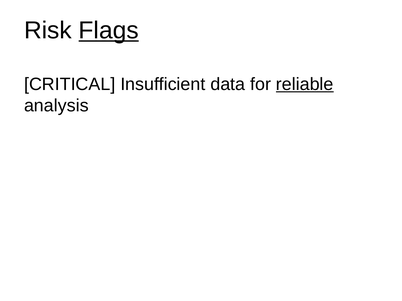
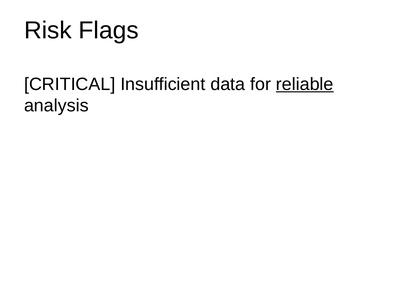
Flags underline: present -> none
